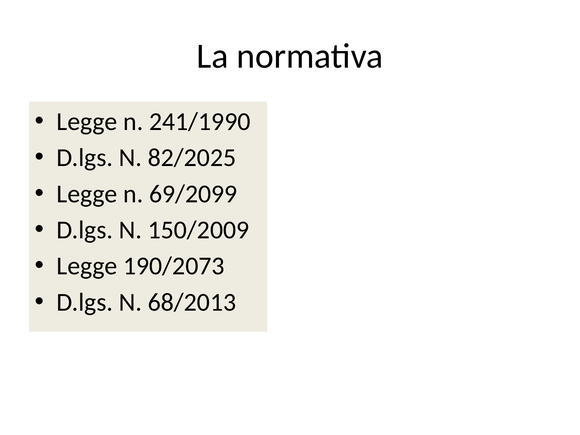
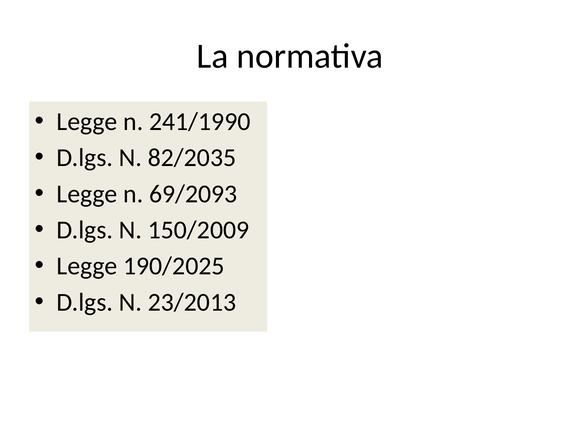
82/2025: 82/2025 -> 82/2035
69/2099: 69/2099 -> 69/2093
190/2073: 190/2073 -> 190/2025
68/2013: 68/2013 -> 23/2013
